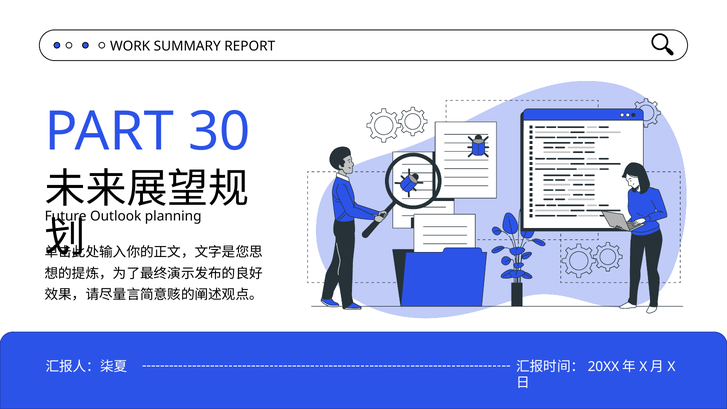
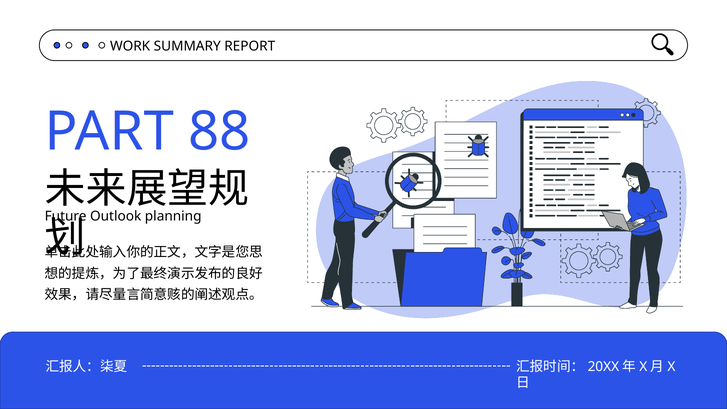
30: 30 -> 88
